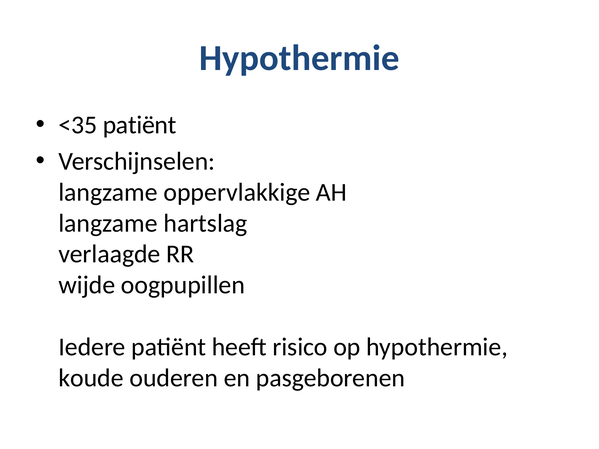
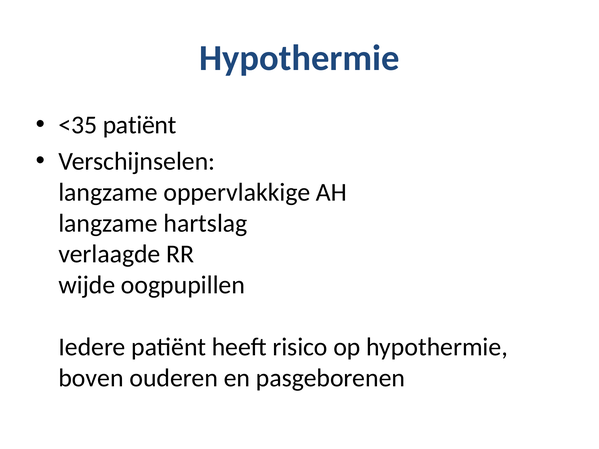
koude: koude -> boven
